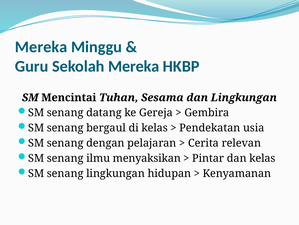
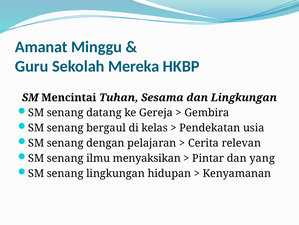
Mereka at (41, 47): Mereka -> Amanat
dan kelas: kelas -> yang
